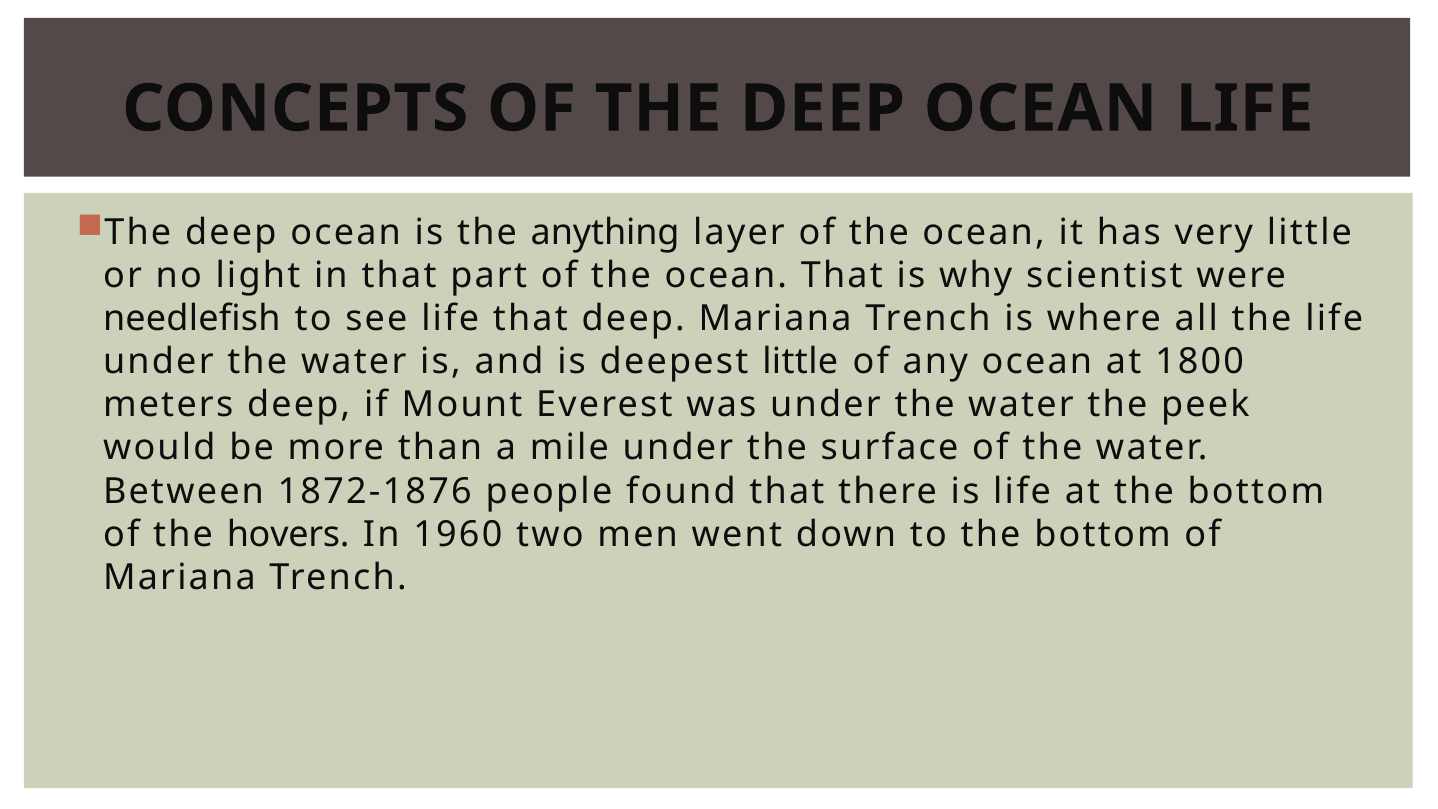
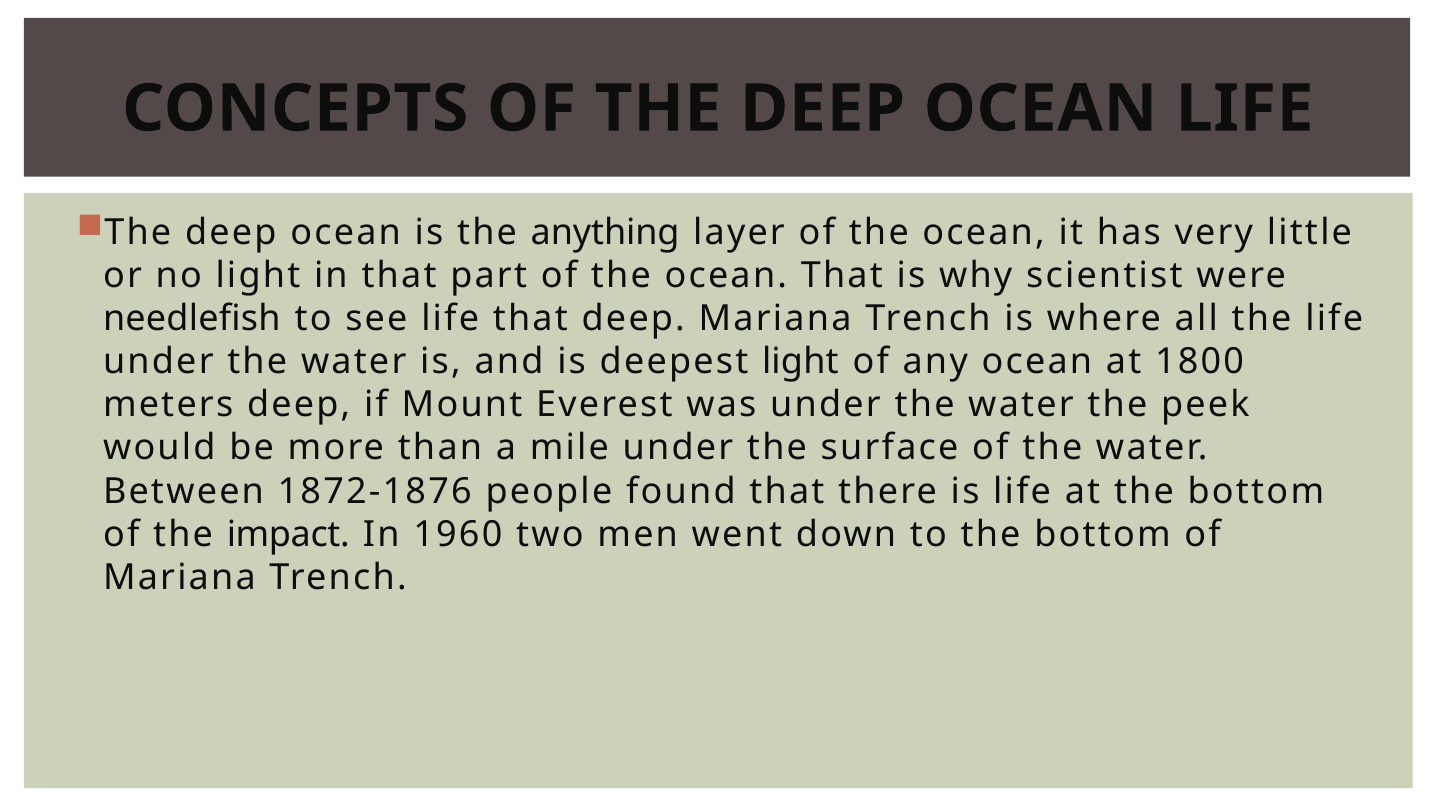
deepest little: little -> light
hovers: hovers -> impact
